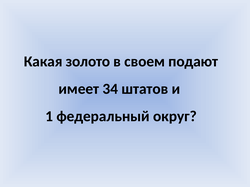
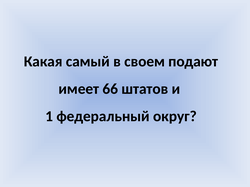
золото: золото -> самый
34: 34 -> 66
